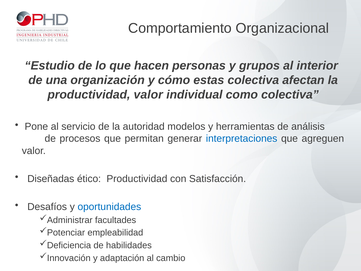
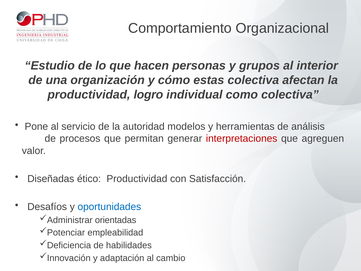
productividad valor: valor -> logro
interpretaciones colour: blue -> red
facultades: facultades -> orientadas
